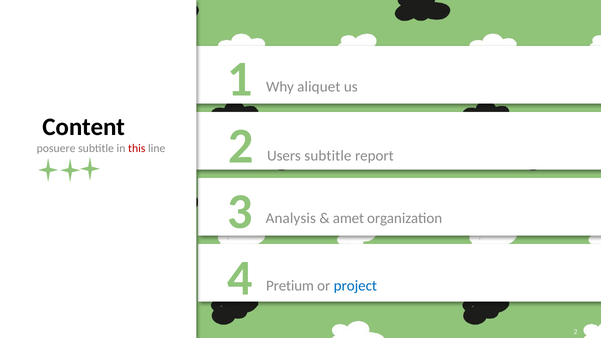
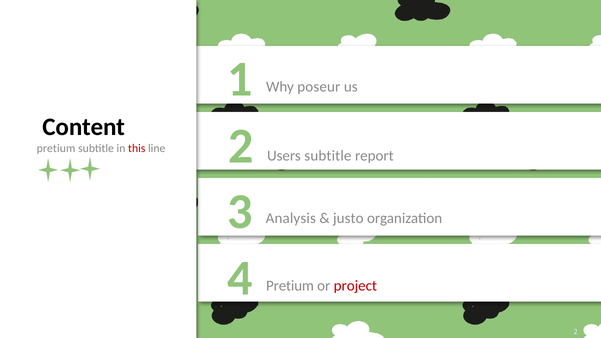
aliquet: aliquet -> poseur
posuere at (56, 148): posuere -> pretium
amet: amet -> justo
project colour: blue -> red
